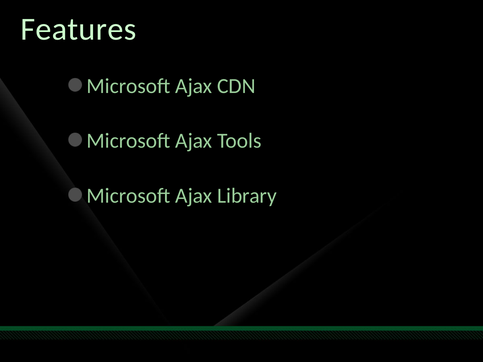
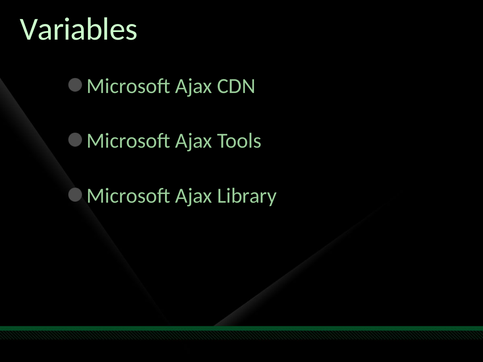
Features: Features -> Variables
